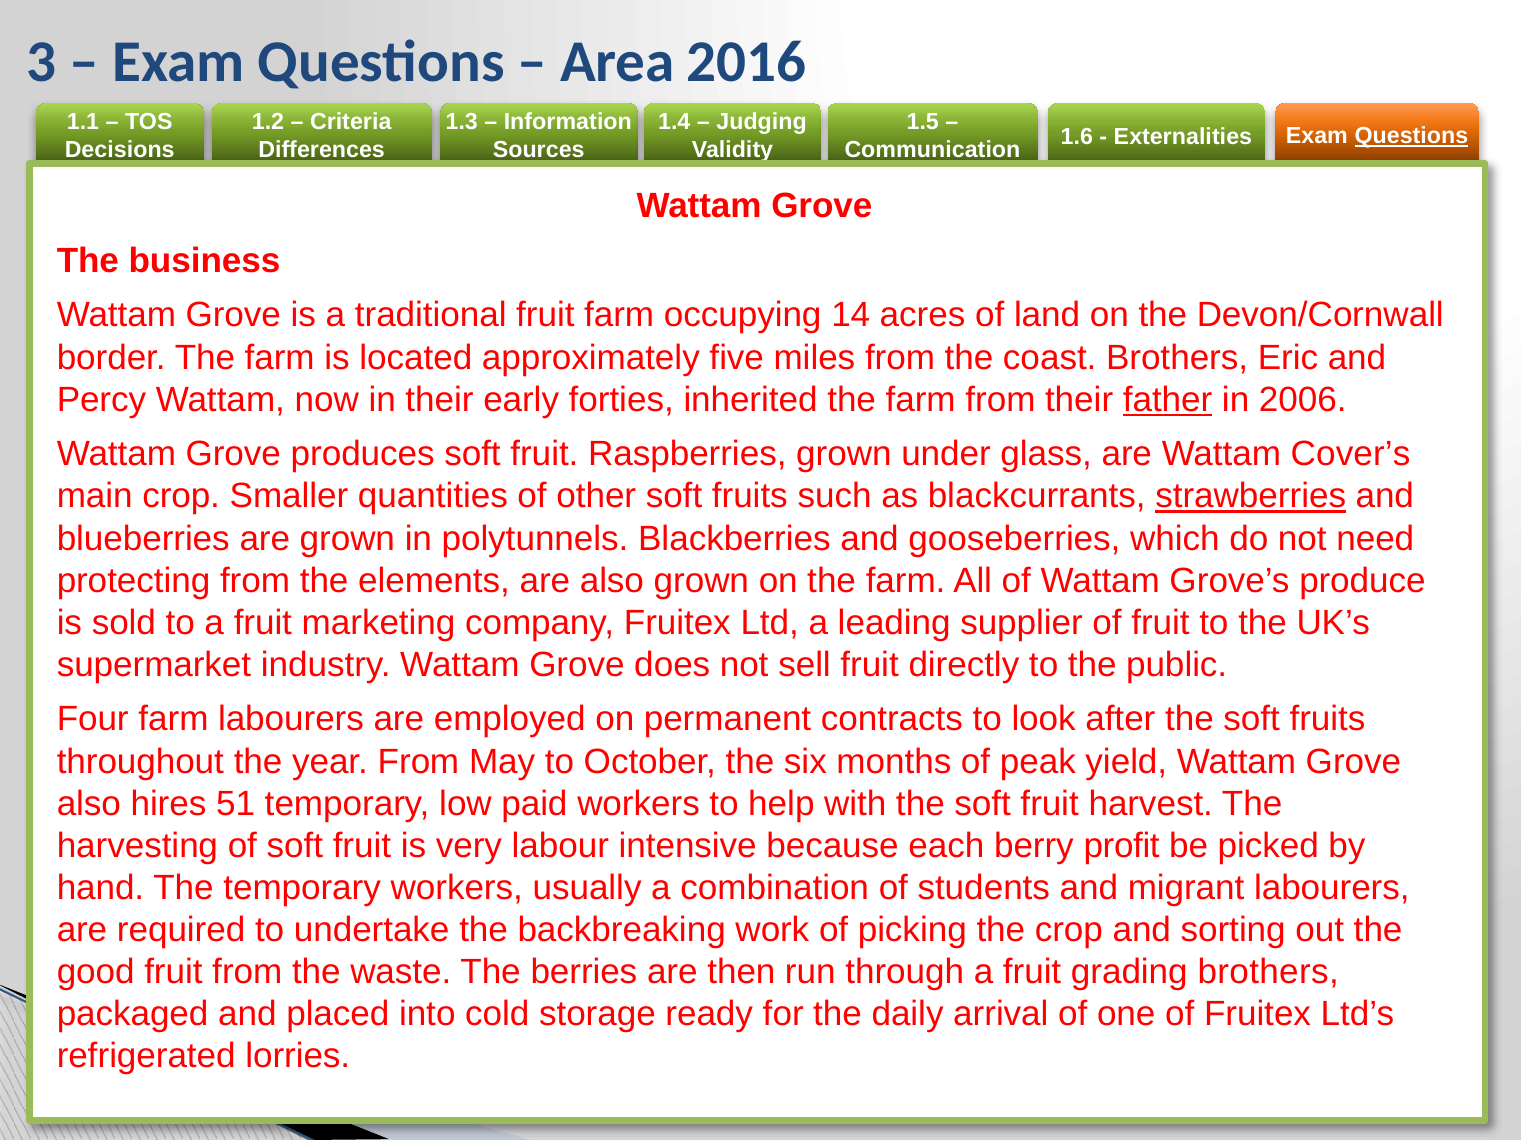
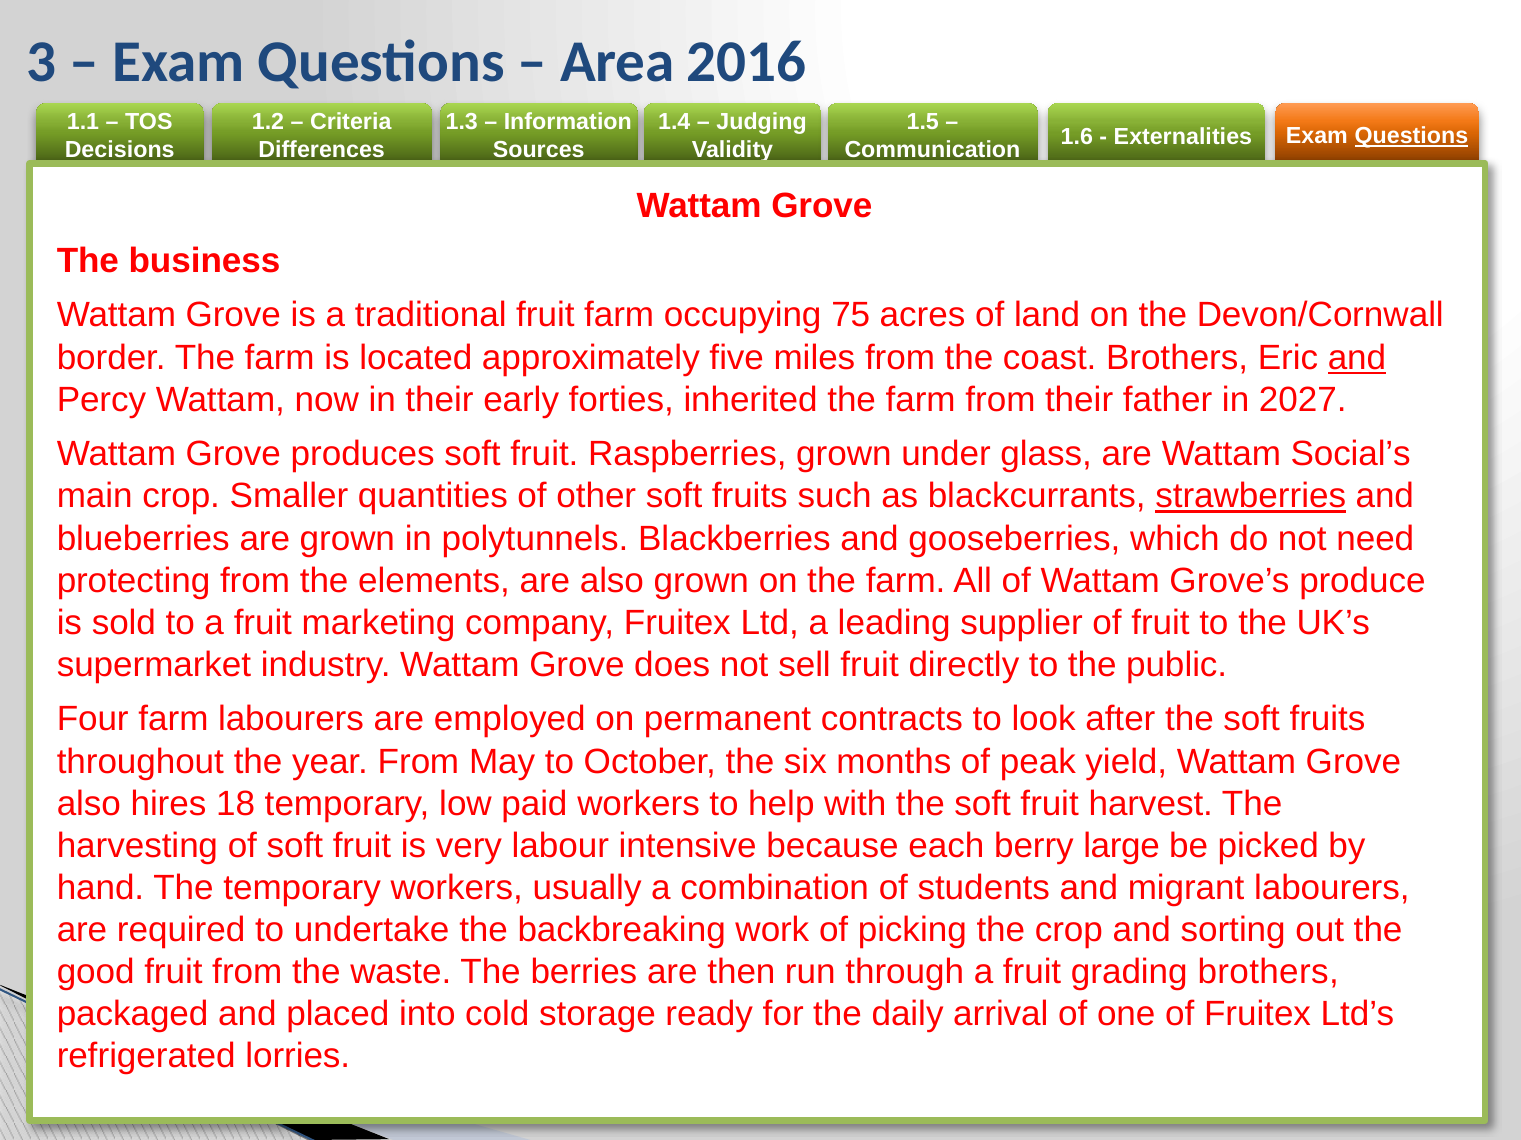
14: 14 -> 75
and at (1357, 358) underline: none -> present
father underline: present -> none
2006: 2006 -> 2027
Cover’s: Cover’s -> Social’s
51: 51 -> 18
profit: profit -> large
